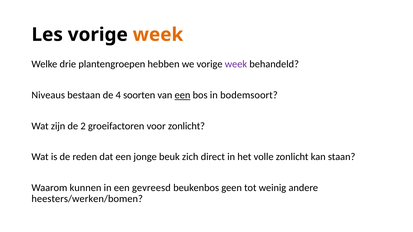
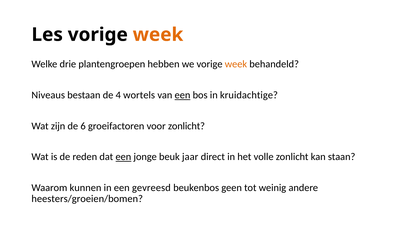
week at (236, 64) colour: purple -> orange
soorten: soorten -> wortels
bodemsoort: bodemsoort -> kruidachtige
2: 2 -> 6
een at (123, 157) underline: none -> present
zich: zich -> jaar
heesters/werken/bomen: heesters/werken/bomen -> heesters/groeien/bomen
